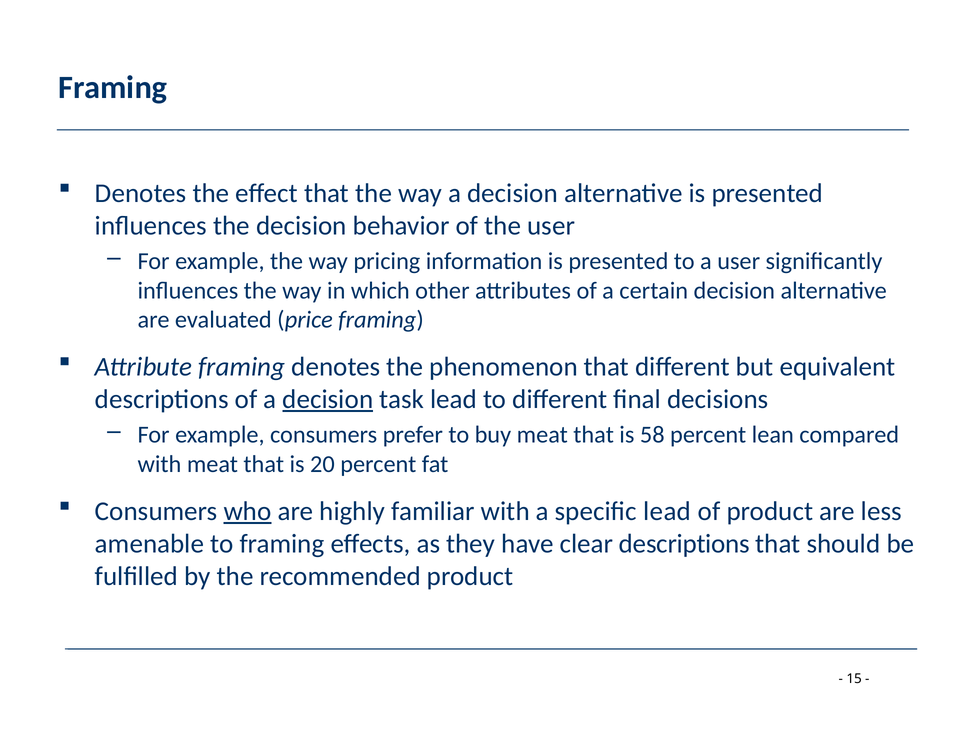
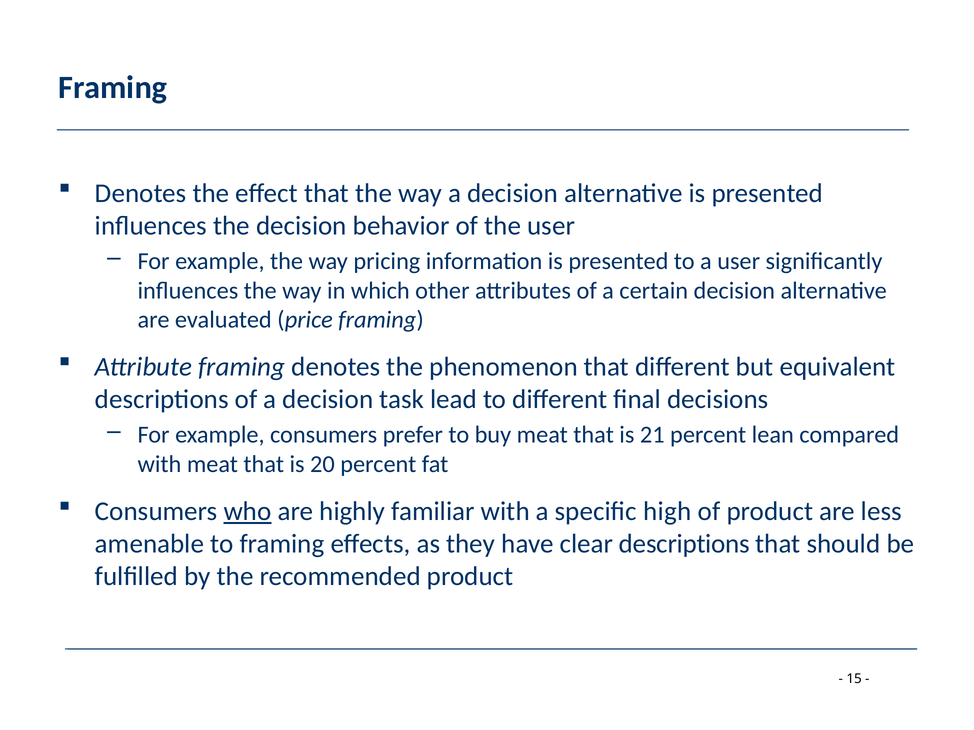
decision at (328, 400) underline: present -> none
58: 58 -> 21
specific lead: lead -> high
